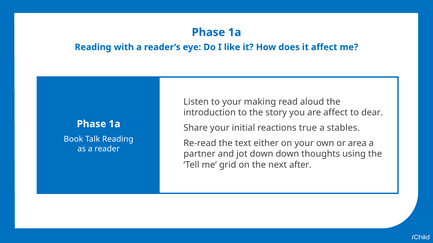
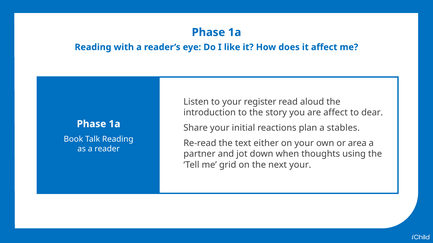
making: making -> register
true: true -> plan
down down: down -> when
next after: after -> your
